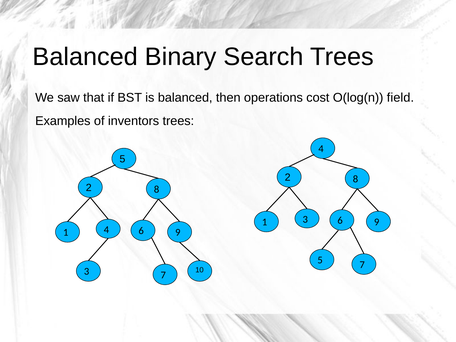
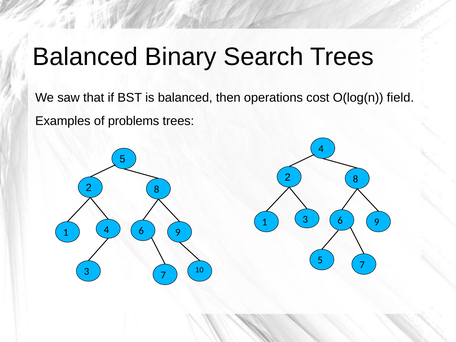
inventors: inventors -> problems
